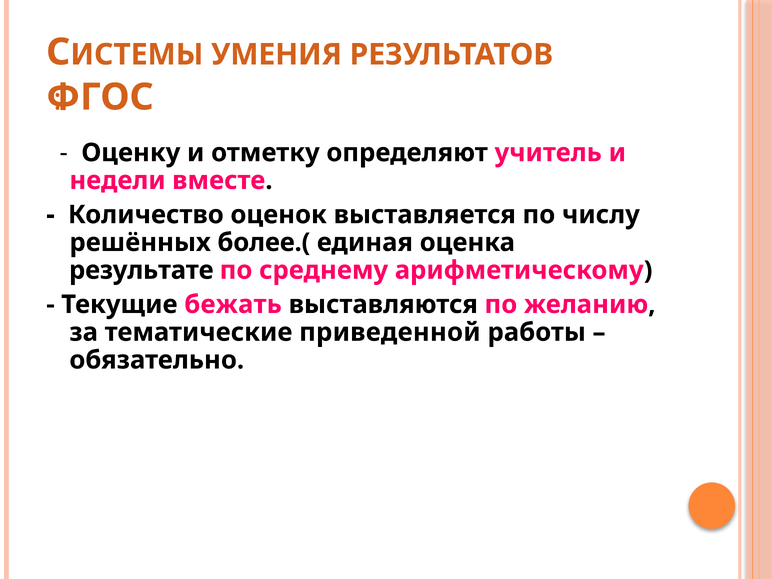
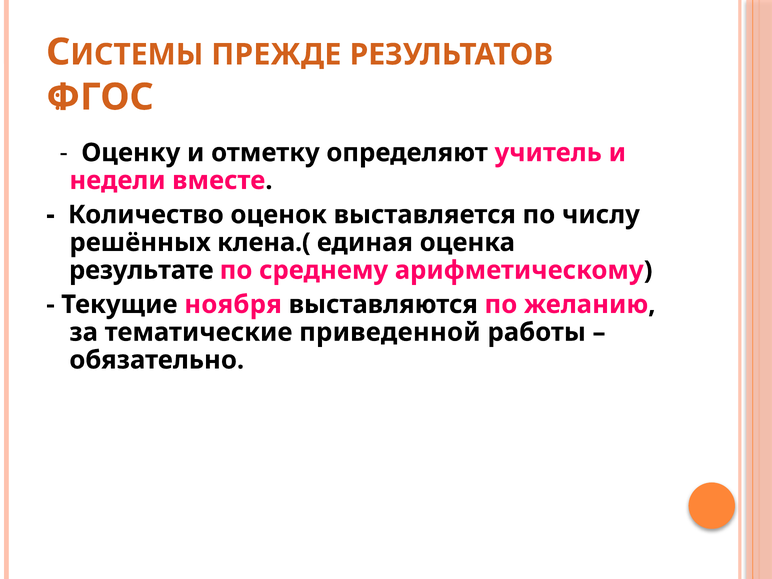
УМЕНИЯ: УМЕНИЯ -> ПРЕЖДЕ
более.(: более.( -> клена.(
бежать: бежать -> ноября
